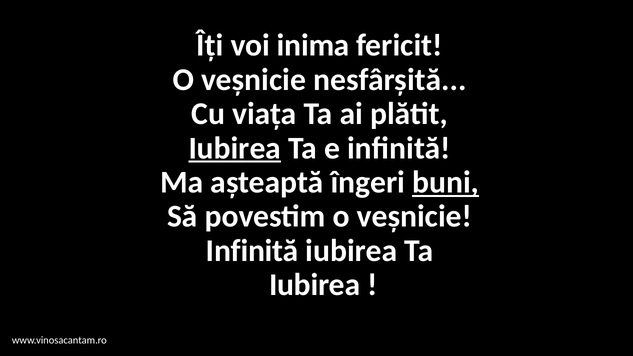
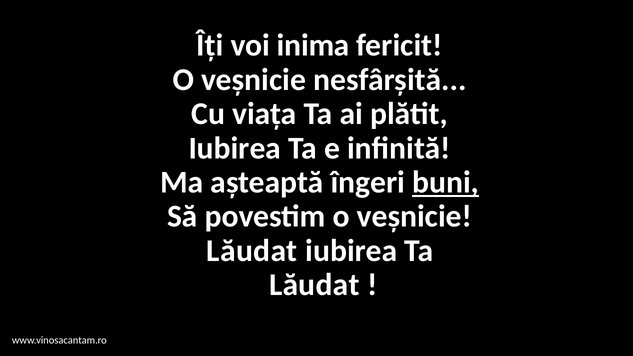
Iubirea at (235, 148) underline: present -> none
Infinită at (252, 251): Infinită -> Lăudat
Iubirea at (315, 285): Iubirea -> Lăudat
